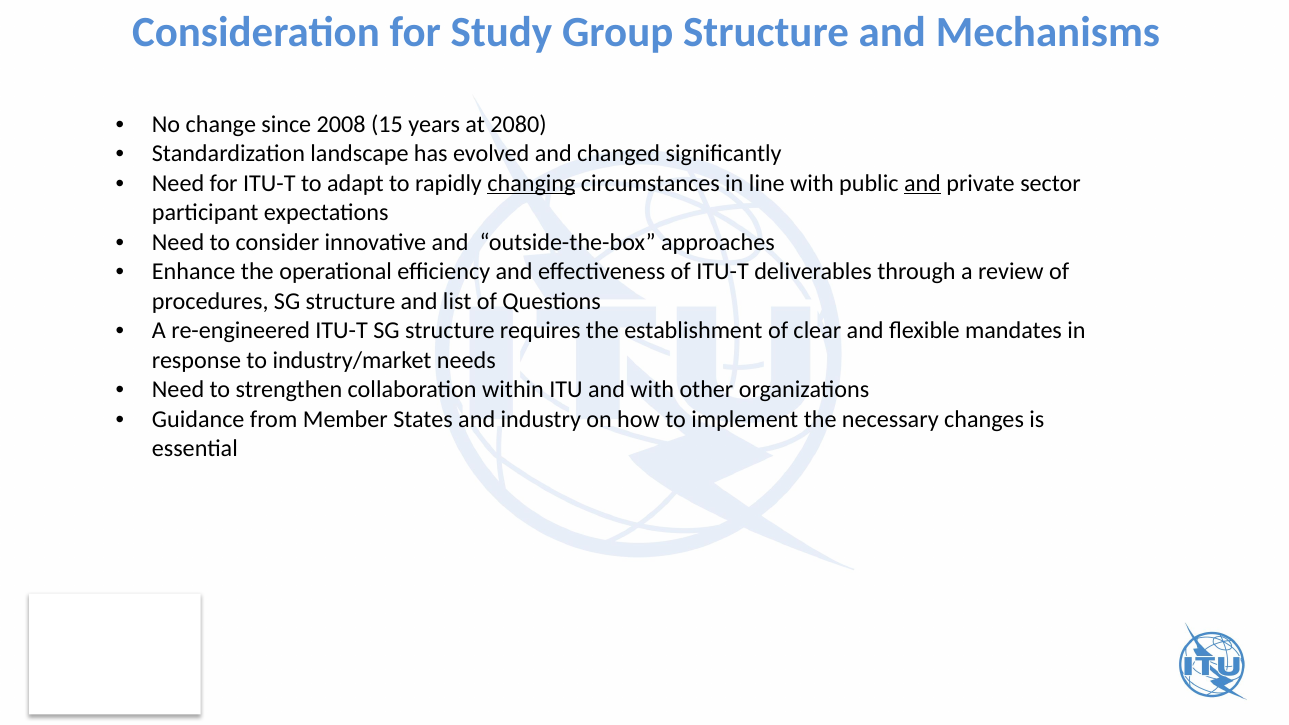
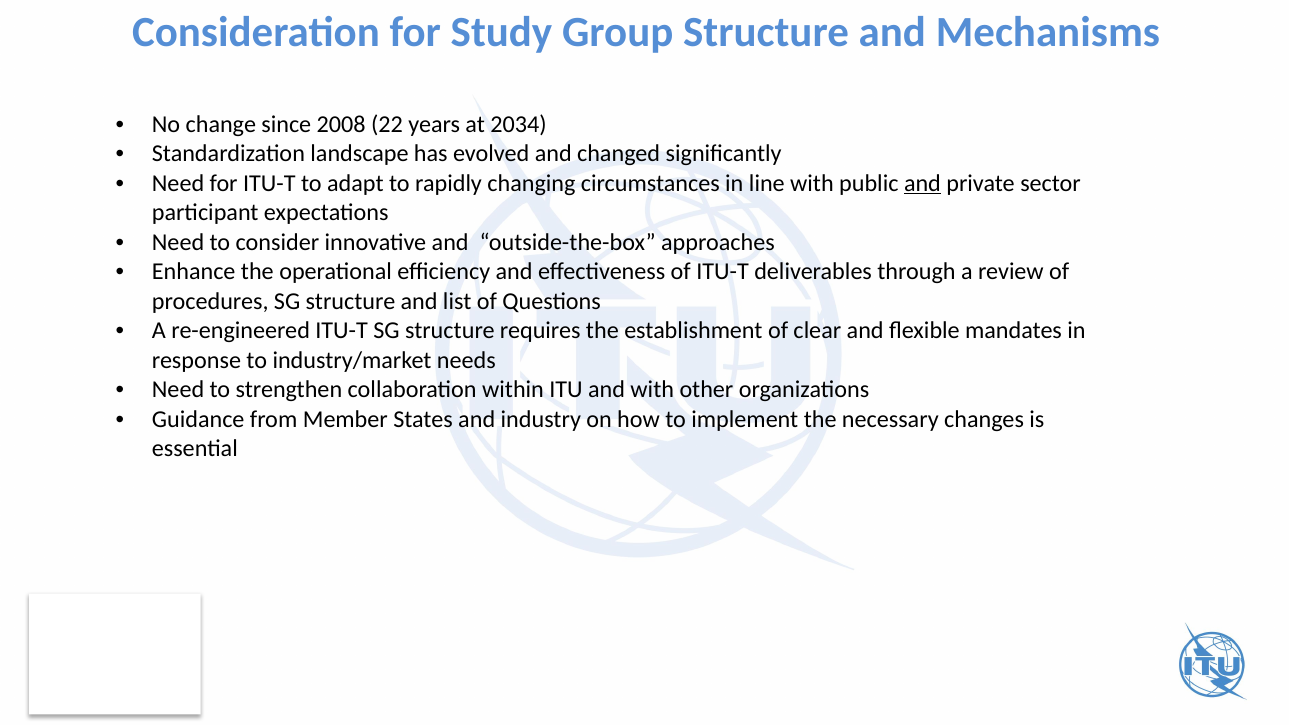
15: 15 -> 22
2080: 2080 -> 2034
changing underline: present -> none
